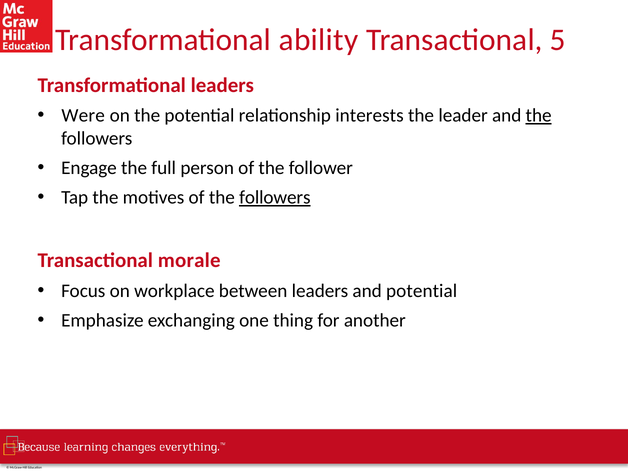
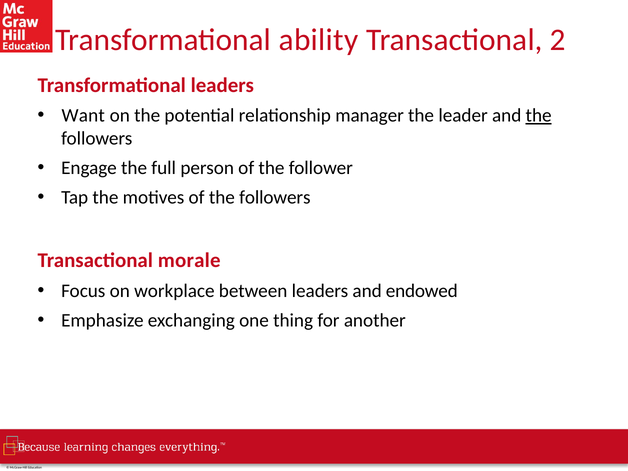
5: 5 -> 2
Were: Were -> Want
interests: interests -> manager
followers at (275, 198) underline: present -> none
and potential: potential -> endowed
